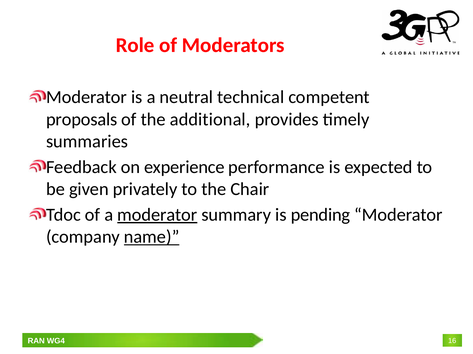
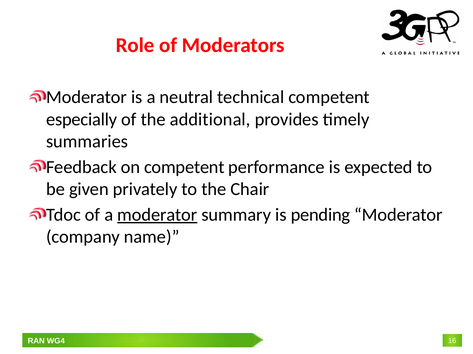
proposals: proposals -> especially
on experience: experience -> competent
name underline: present -> none
